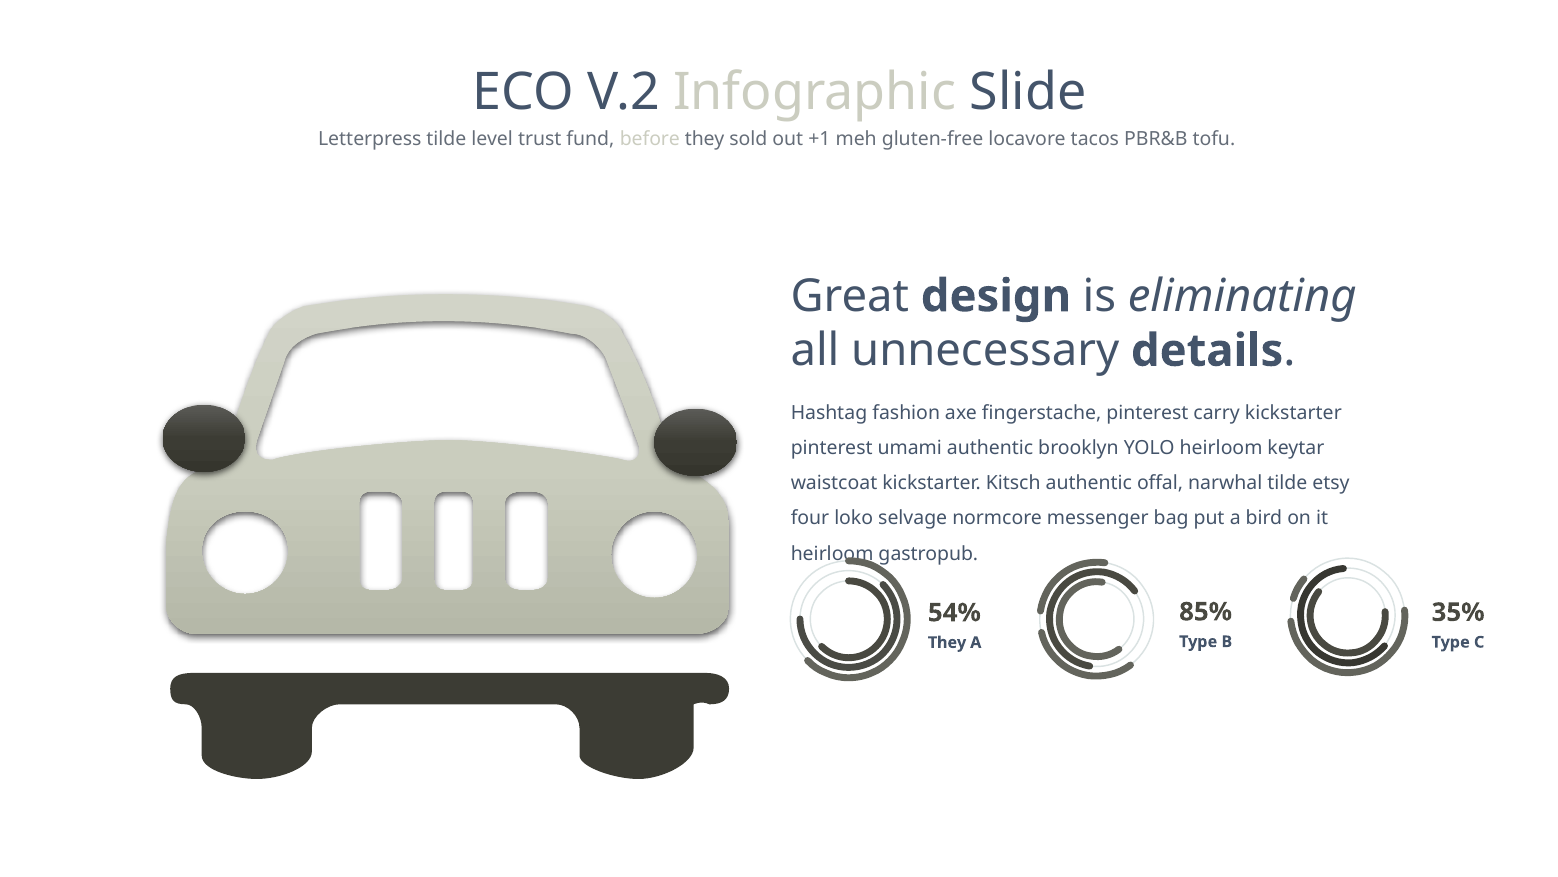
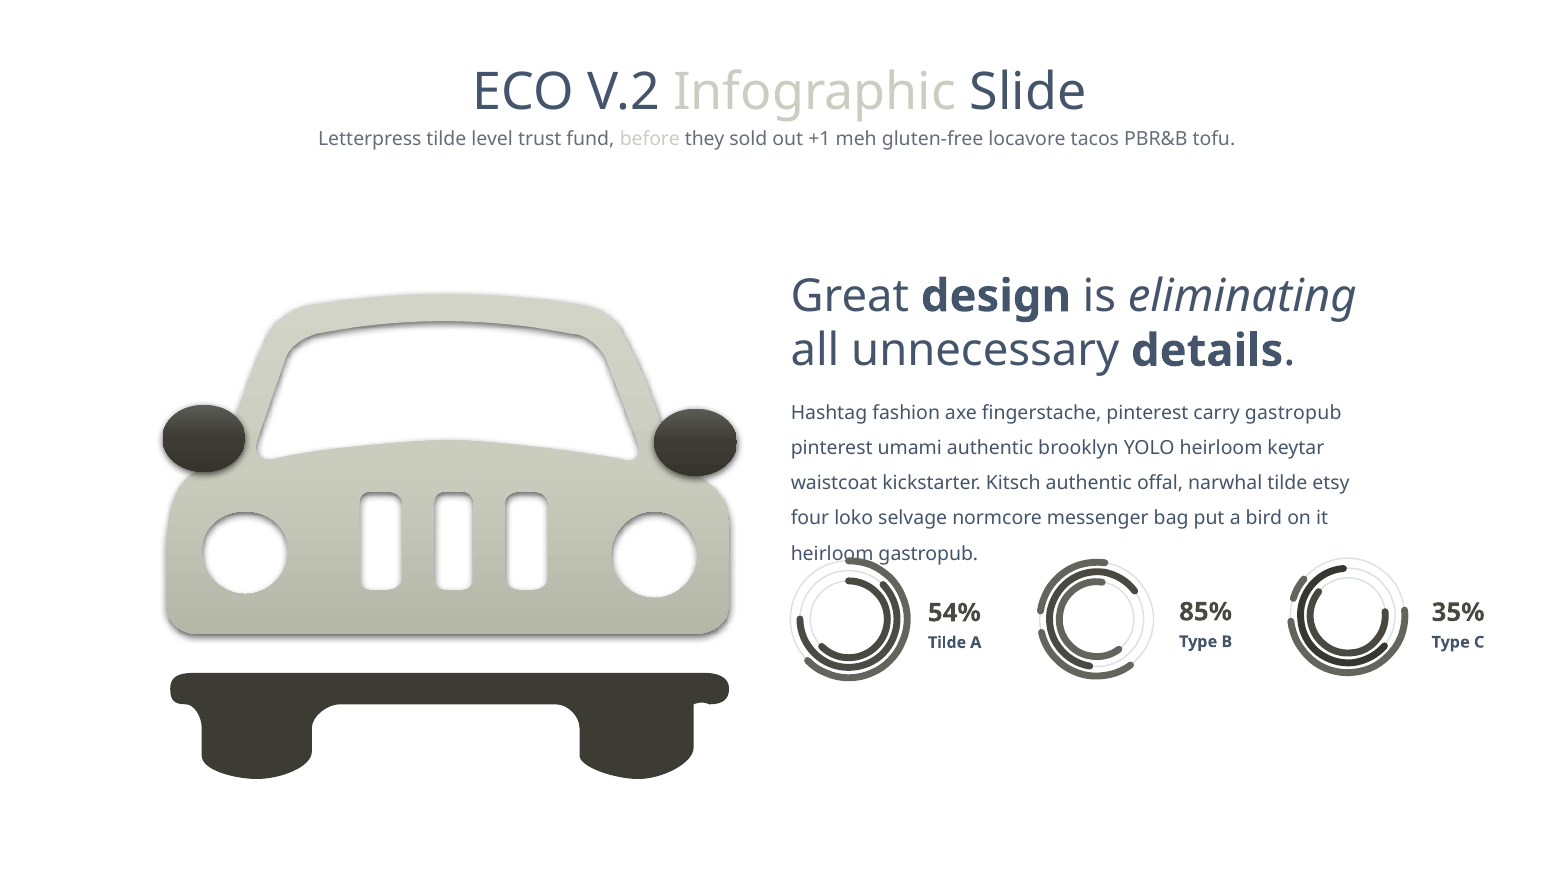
carry kickstarter: kickstarter -> gastropub
They at (947, 642): They -> Tilde
